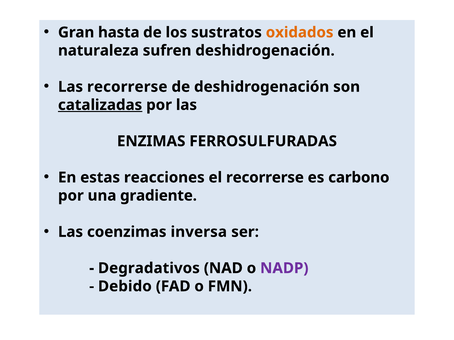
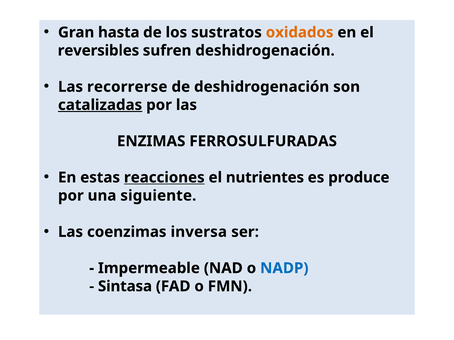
naturaleza: naturaleza -> reversibles
reacciones underline: none -> present
el recorrerse: recorrerse -> nutrientes
carbono: carbono -> produce
gradiente: gradiente -> siguiente
Degradativos: Degradativos -> Impermeable
NADP colour: purple -> blue
Debido: Debido -> Sintasa
